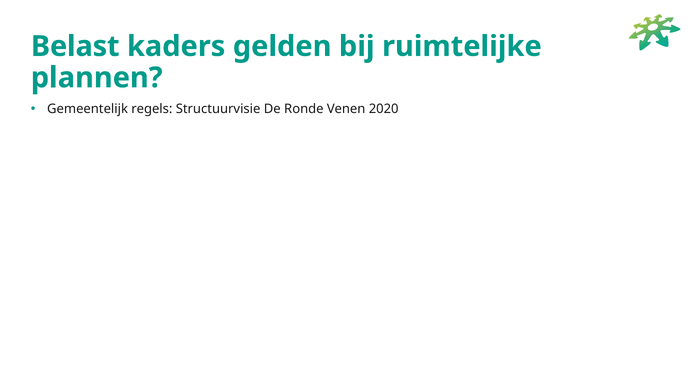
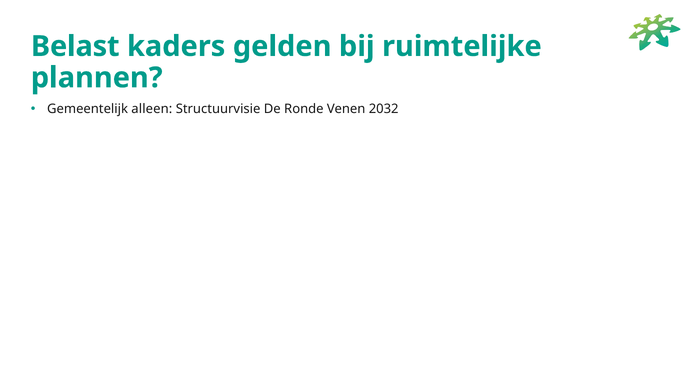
regels: regels -> alleen
2020: 2020 -> 2032
